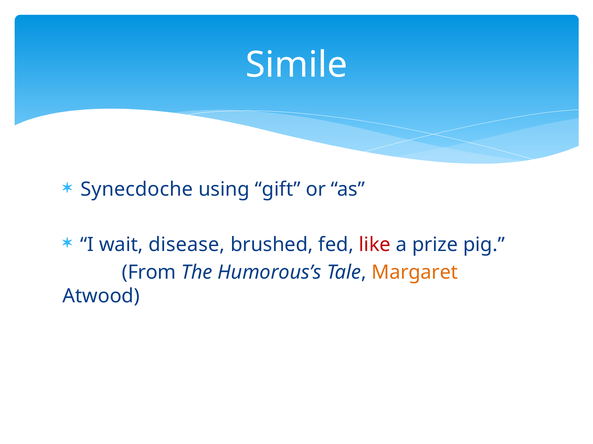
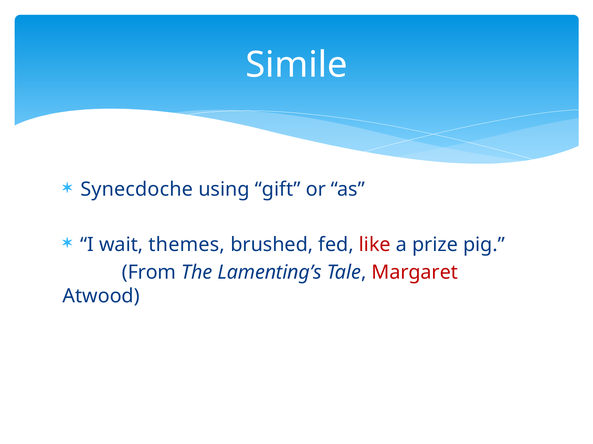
disease: disease -> themes
Humorous’s: Humorous’s -> Lamenting’s
Margaret colour: orange -> red
